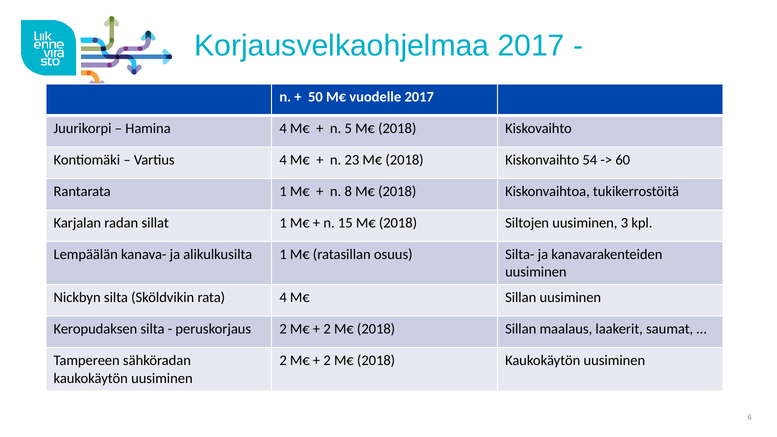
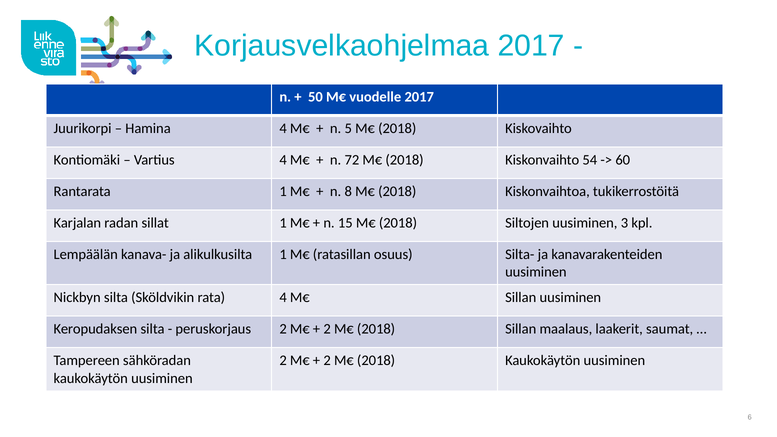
23: 23 -> 72
